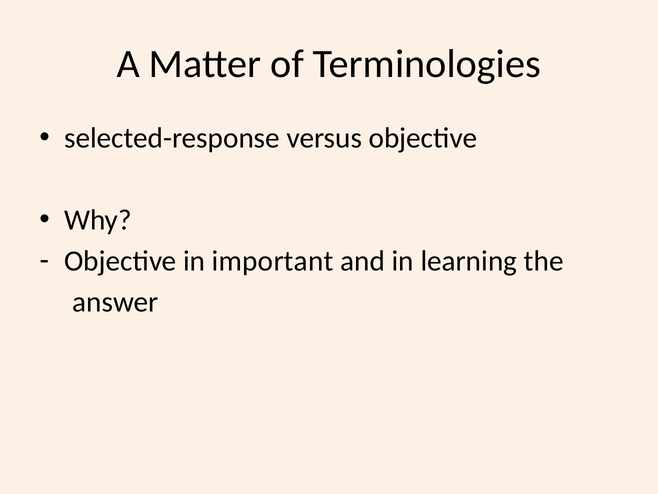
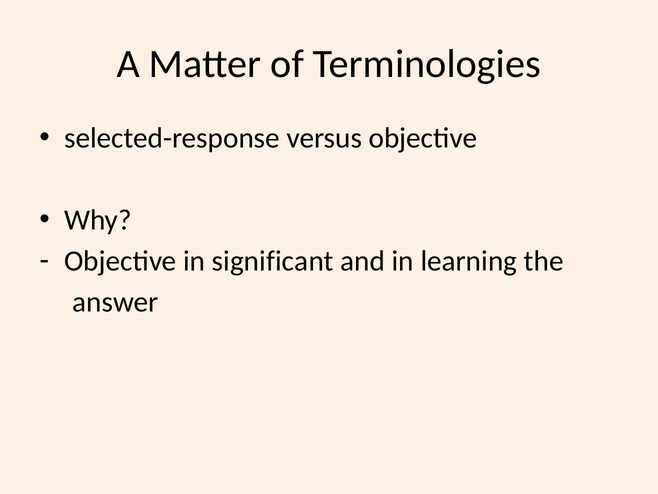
important: important -> significant
